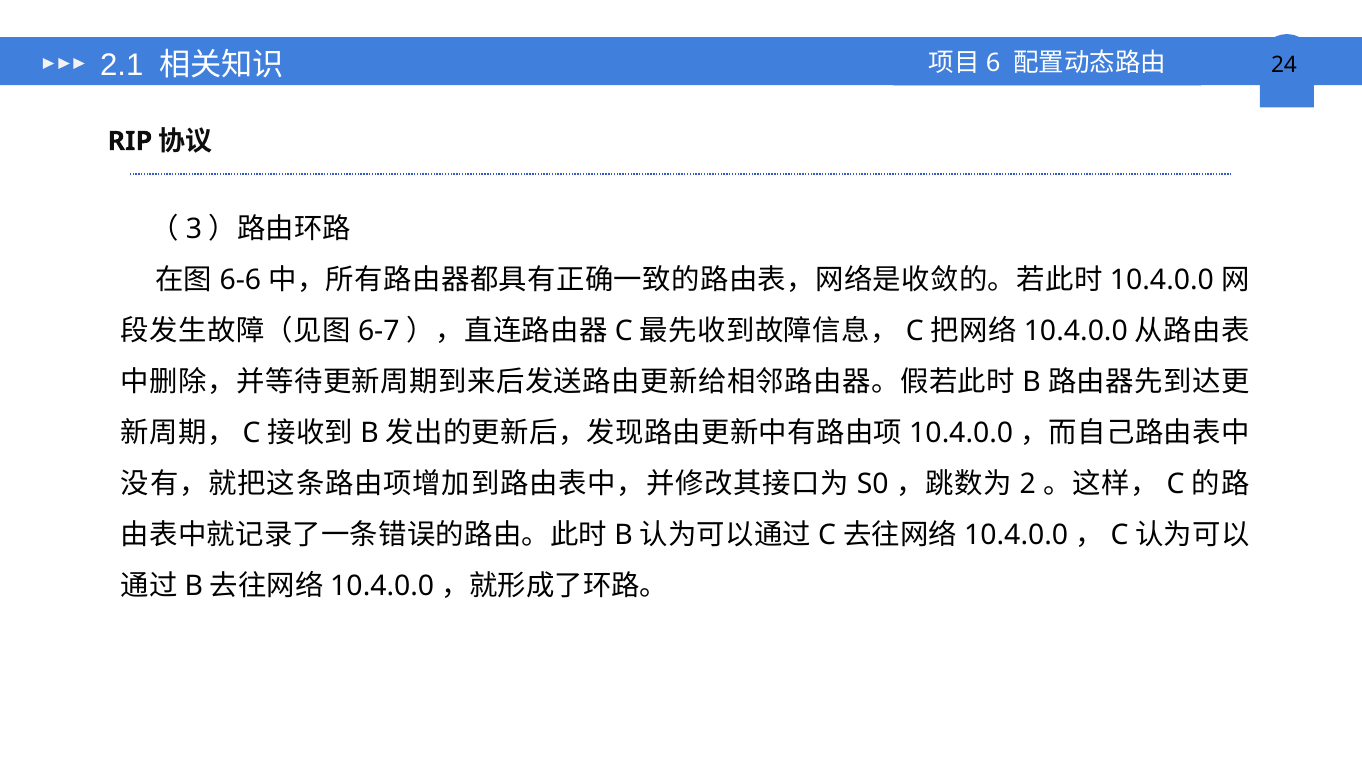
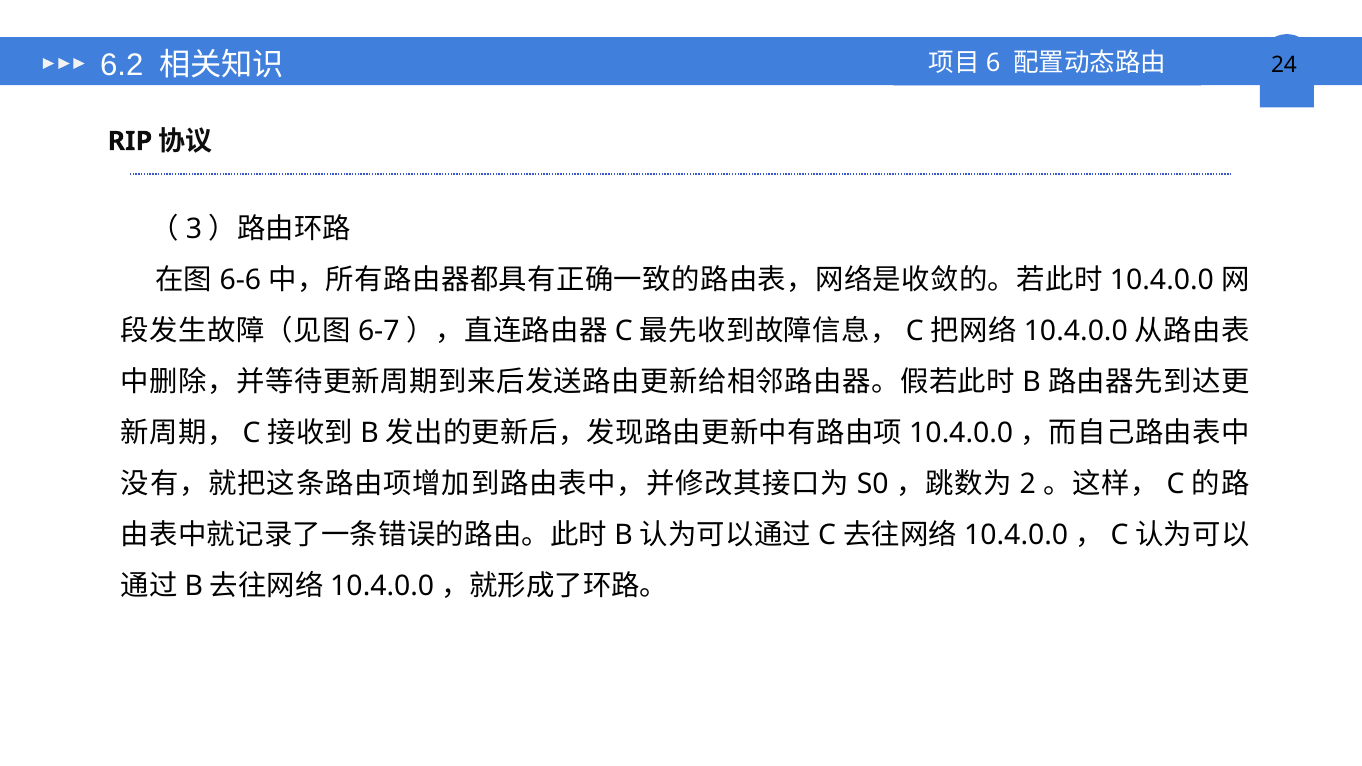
2.1: 2.1 -> 6.2
